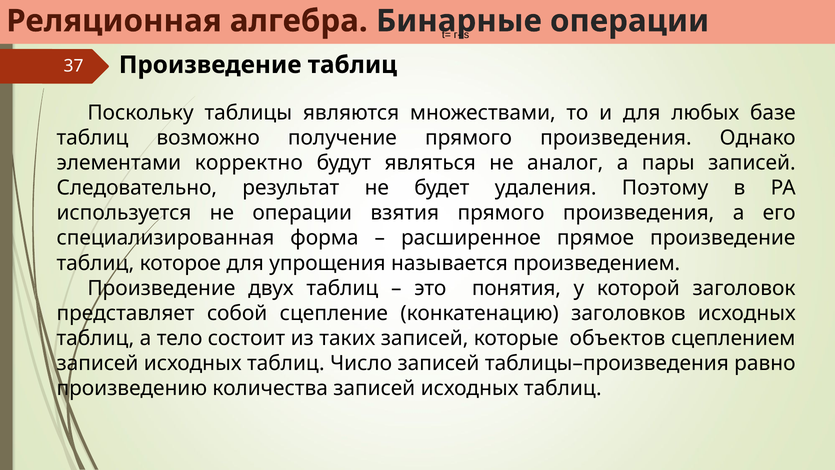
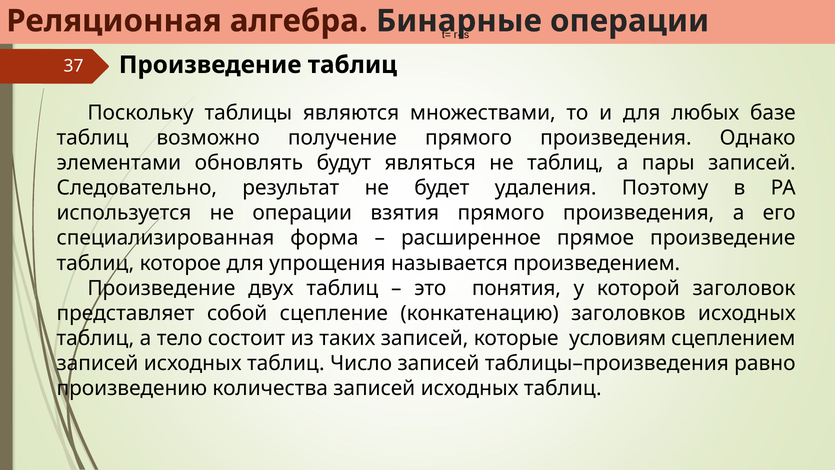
корректно: корректно -> обновлять
не аналог: аналог -> таблиц
объектов: объектов -> условиям
